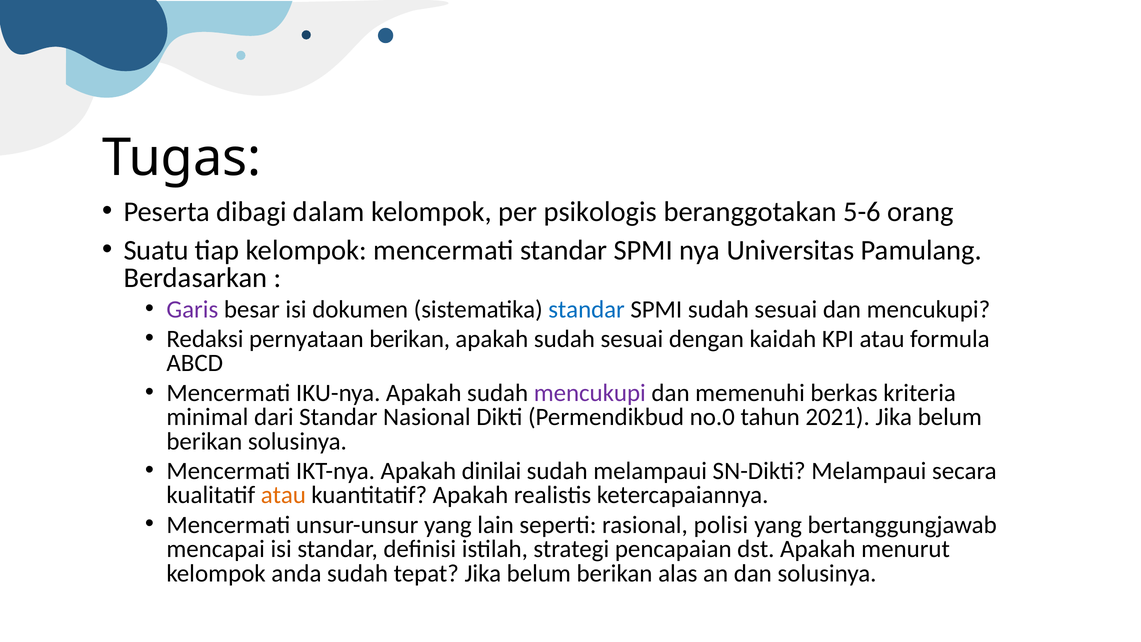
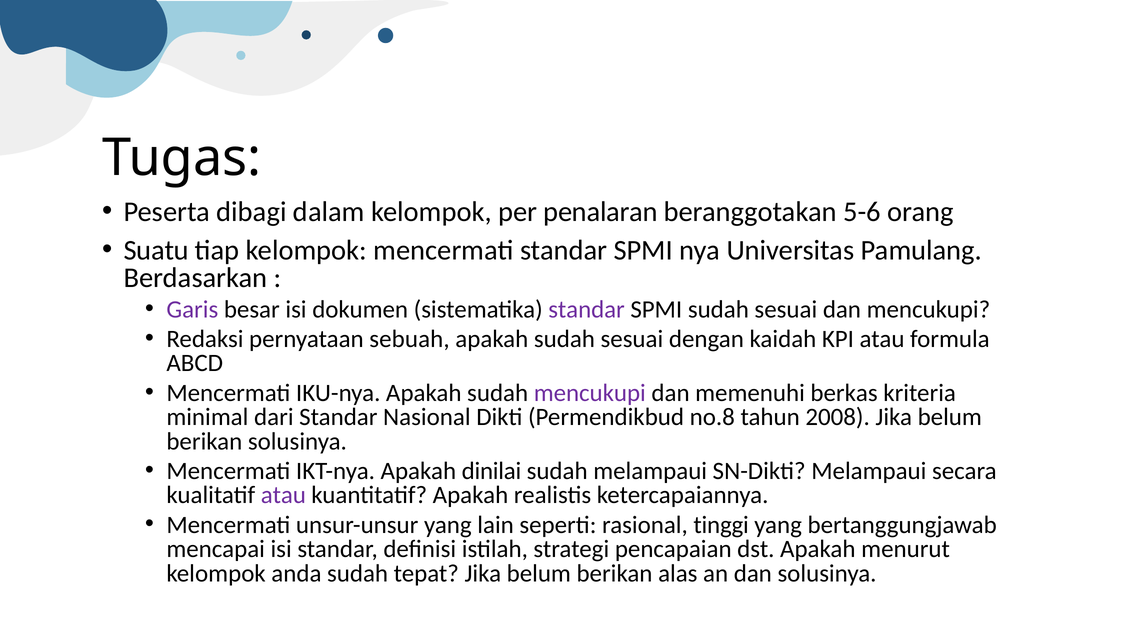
psikologis: psikologis -> penalaran
standar at (587, 309) colour: blue -> purple
pernyataan berikan: berikan -> sebuah
no.0: no.0 -> no.8
2021: 2021 -> 2008
atau at (283, 495) colour: orange -> purple
polisi: polisi -> tinggi
